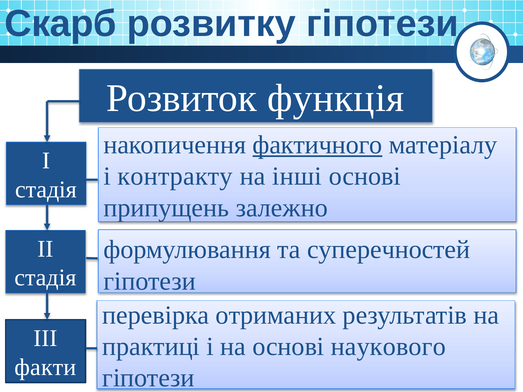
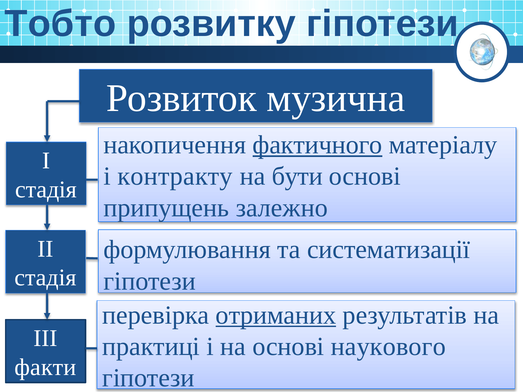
Скарб: Скарб -> Тобто
функція: функція -> музична
інші: інші -> бути
суперечностей: суперечностей -> систематизації
отриманих underline: none -> present
